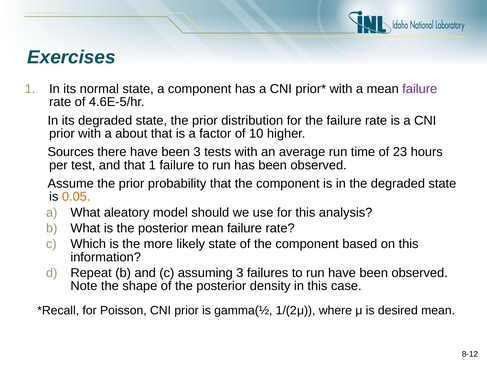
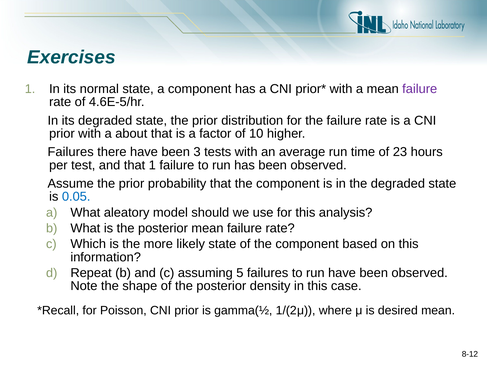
Sources at (71, 152): Sources -> Failures
0.05 colour: orange -> blue
assuming 3: 3 -> 5
